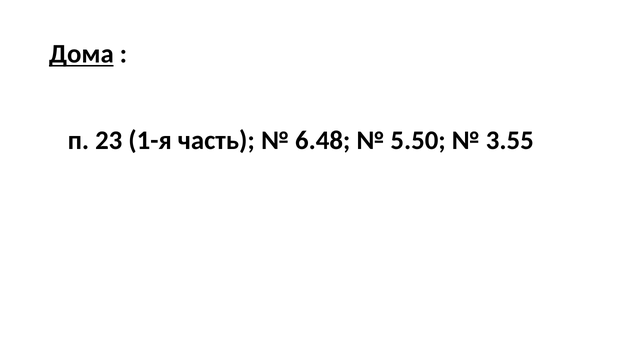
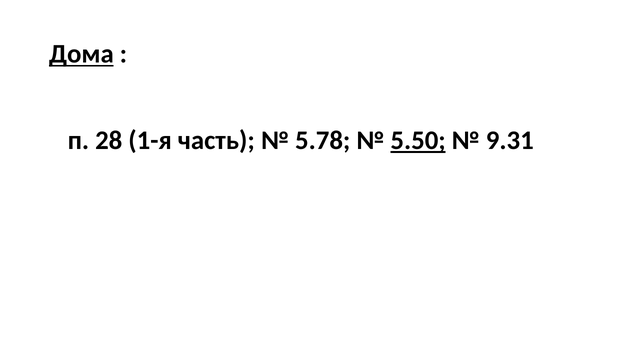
23: 23 -> 28
6.48: 6.48 -> 5.78
5.50 underline: none -> present
3.55: 3.55 -> 9.31
